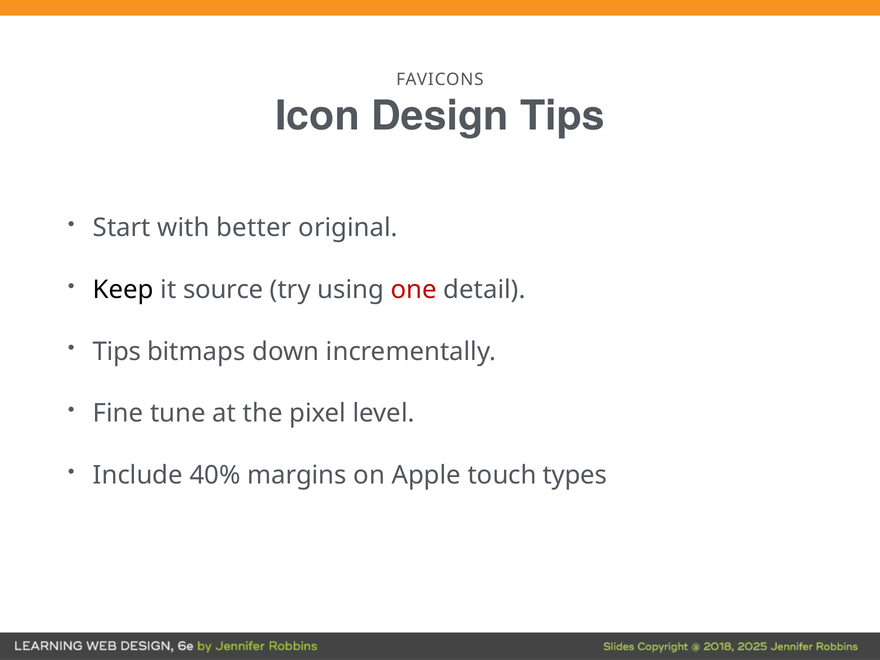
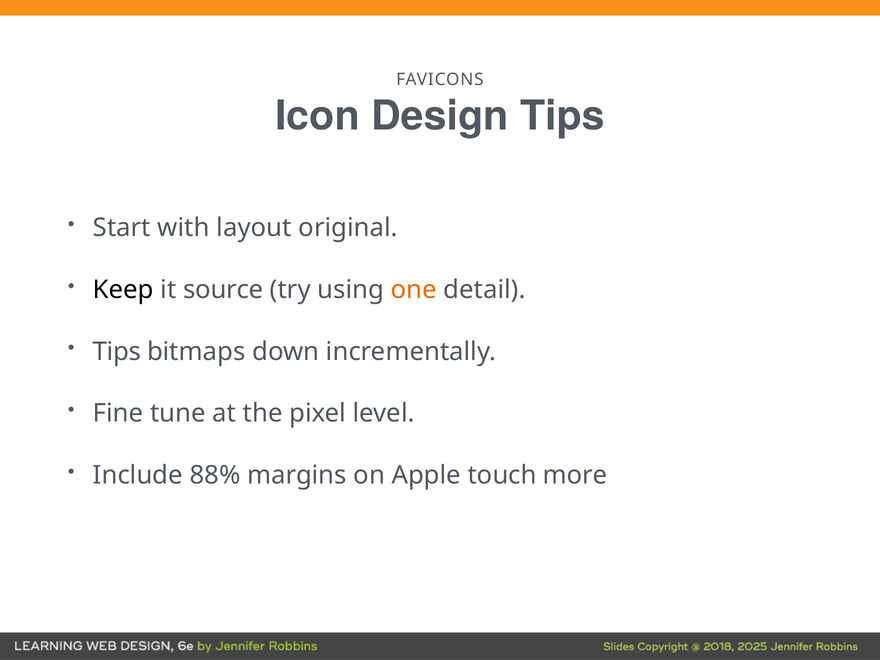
better: better -> layout
one colour: red -> orange
40%: 40% -> 88%
types: types -> more
